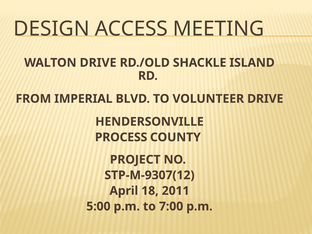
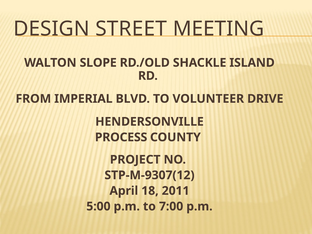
ACCESS: ACCESS -> STREET
WALTON DRIVE: DRIVE -> SLOPE
